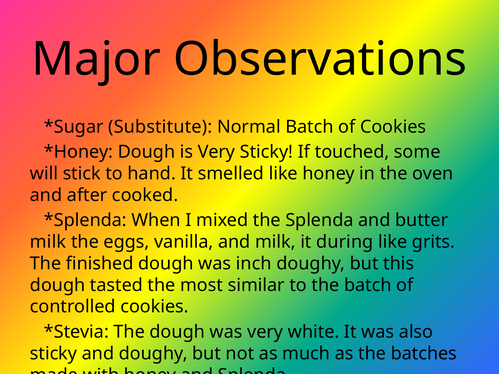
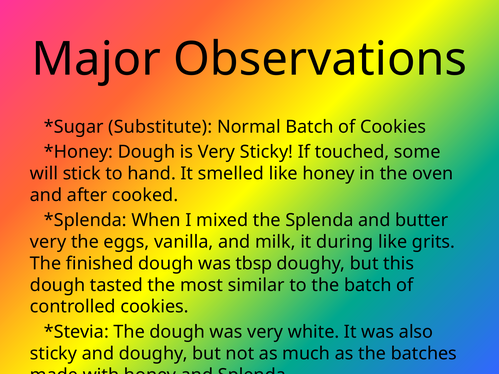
milk at (48, 242): milk -> very
inch: inch -> tbsp
